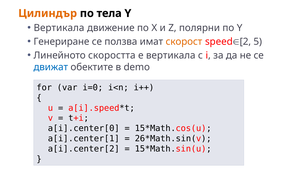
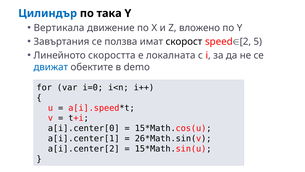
Цилиндър colour: orange -> blue
тела: тела -> така
полярни: полярни -> вложено
Генериране: Генериране -> Завъртания
скорост colour: orange -> black
е вертикала: вертикала -> локалната
